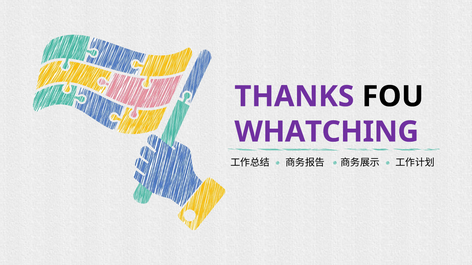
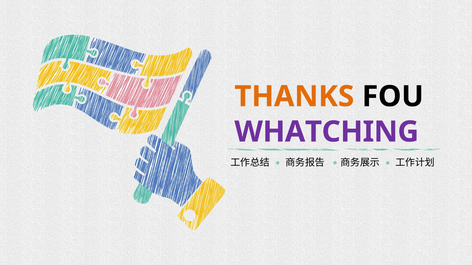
THANKS colour: purple -> orange
